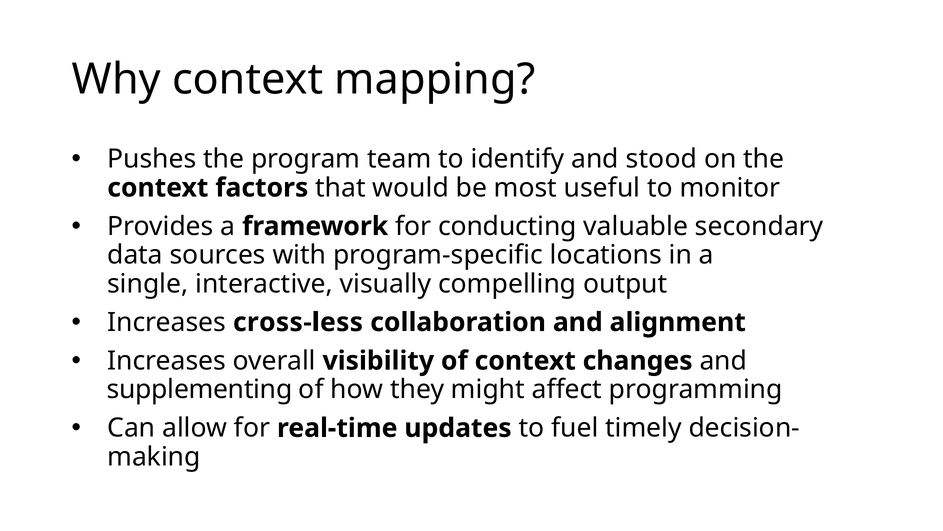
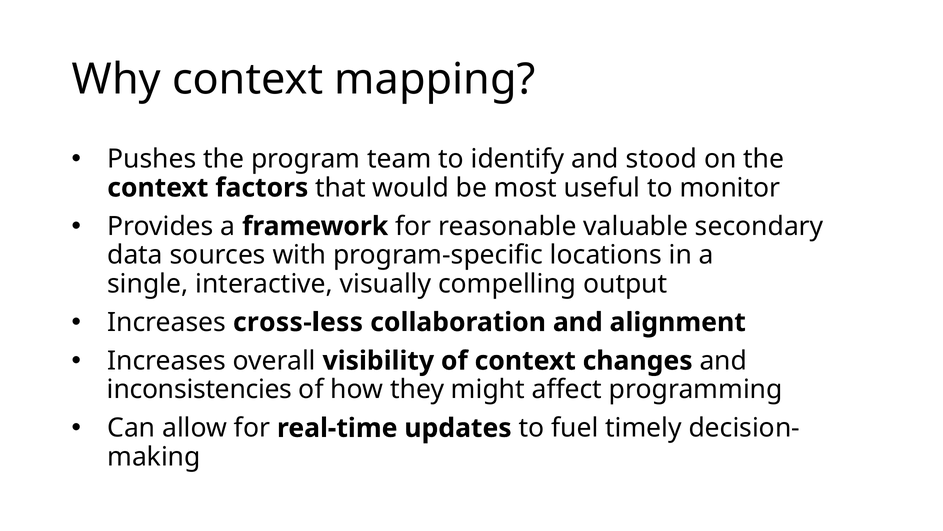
conducting: conducting -> reasonable
supplementing: supplementing -> inconsistencies
